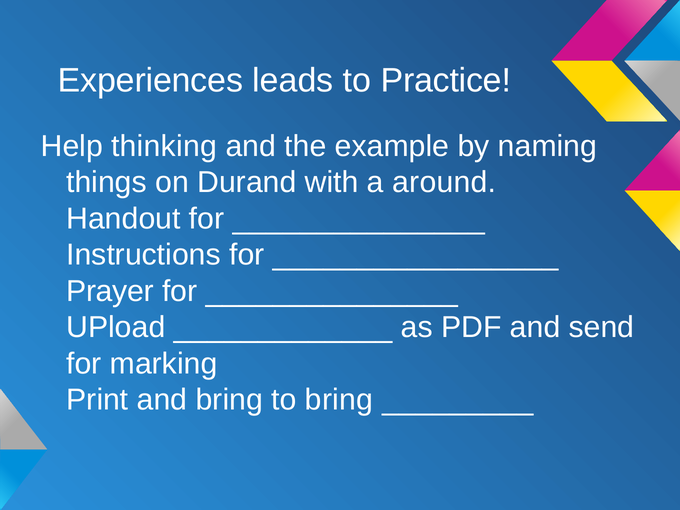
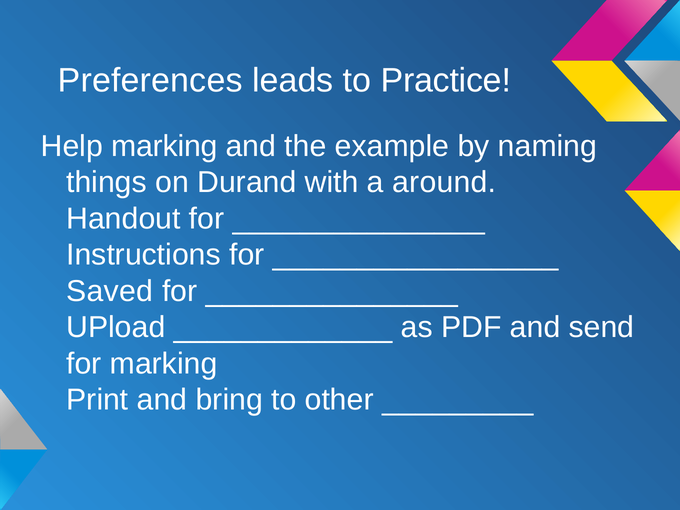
Experiences: Experiences -> Preferences
Help thinking: thinking -> marking
Prayer: Prayer -> Saved
to bring: bring -> other
